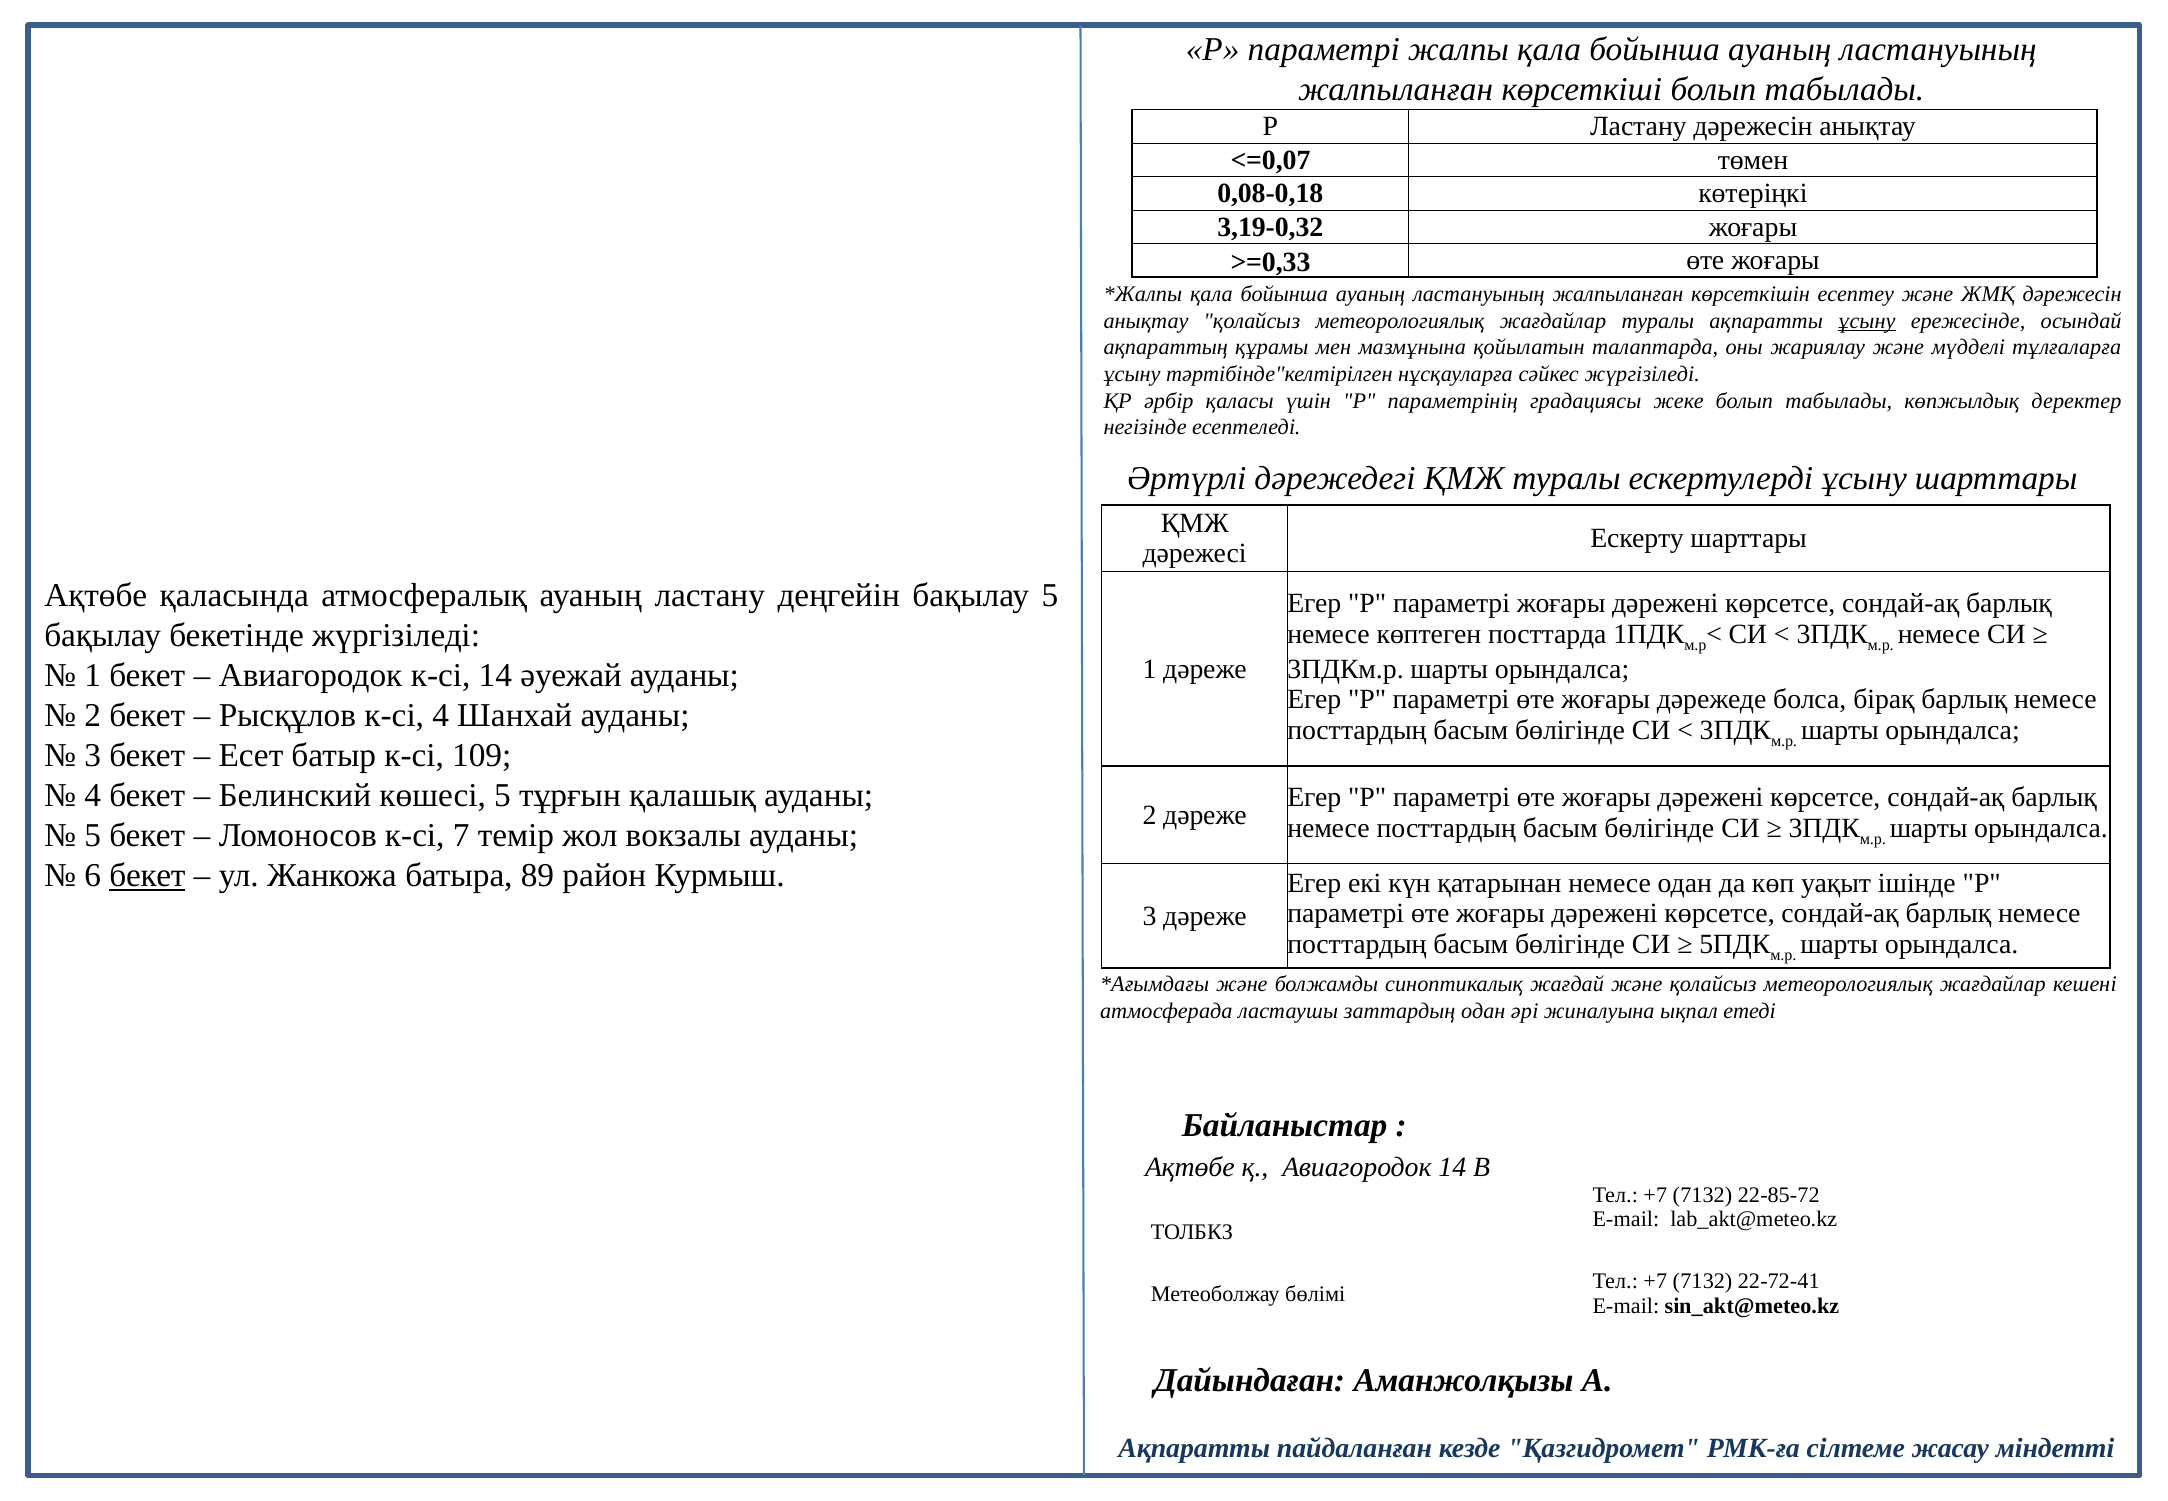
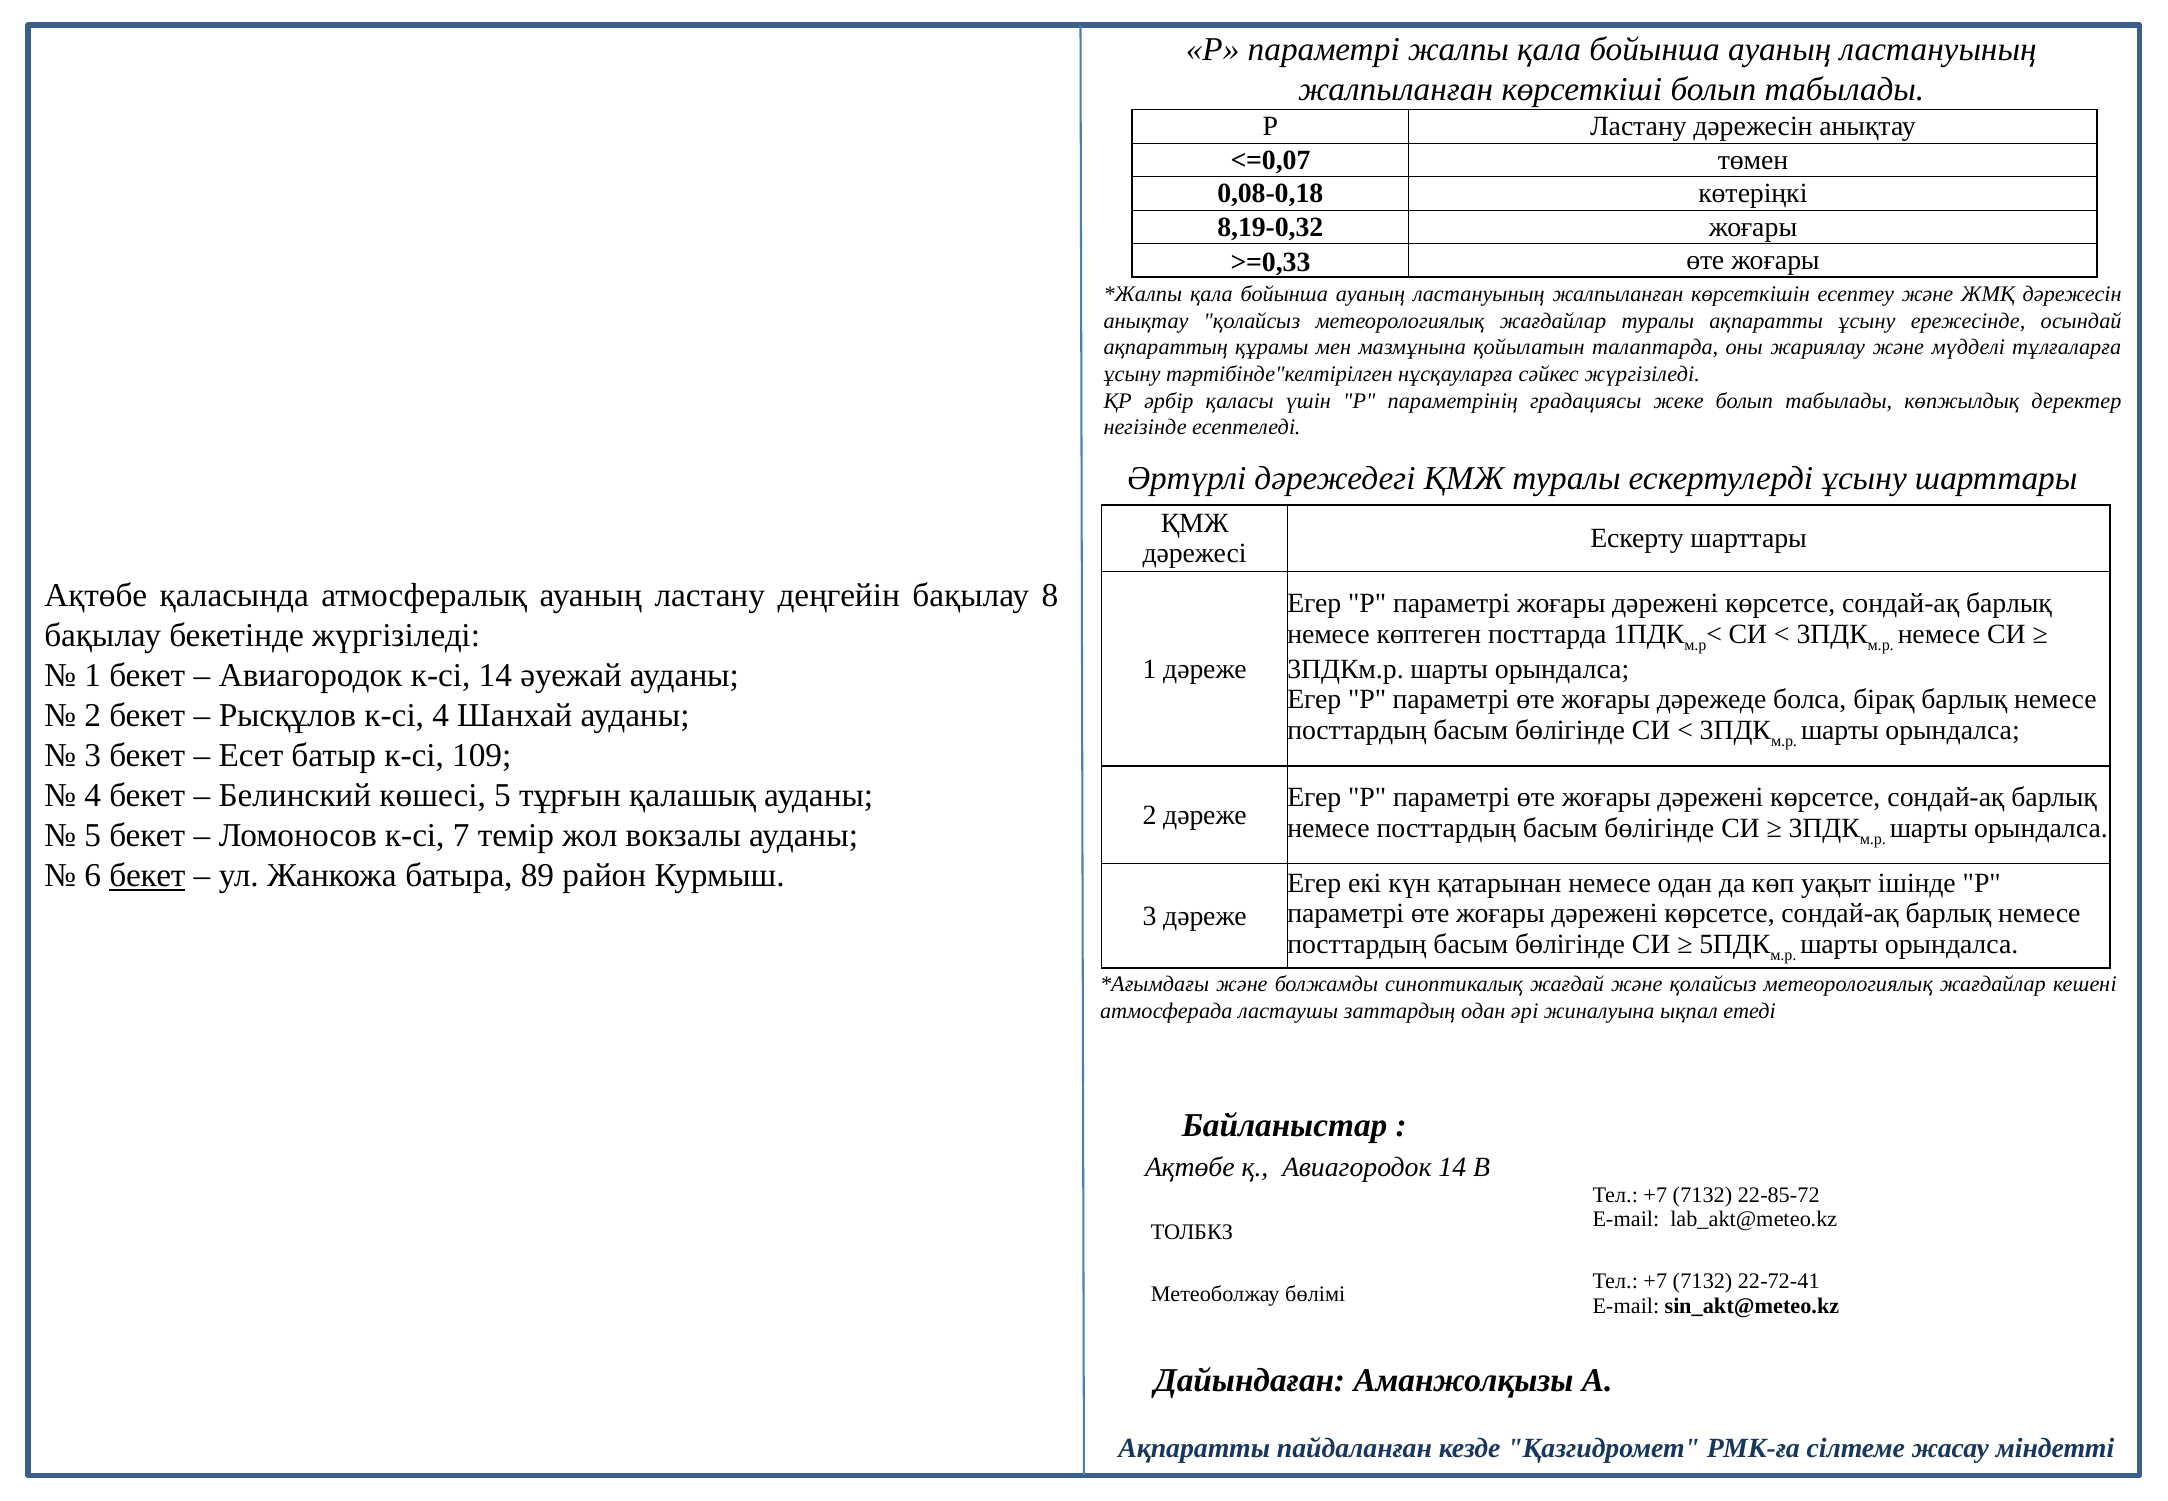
3,19-0,32: 3,19-0,32 -> 8,19-0,32
ұсыну at (1867, 321) underline: present -> none
бақылау 5: 5 -> 8
